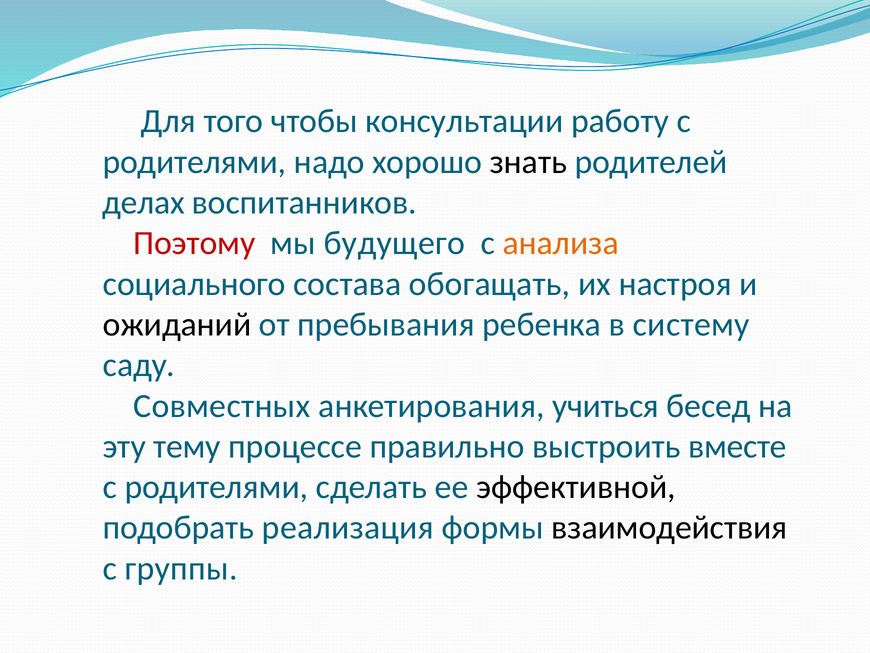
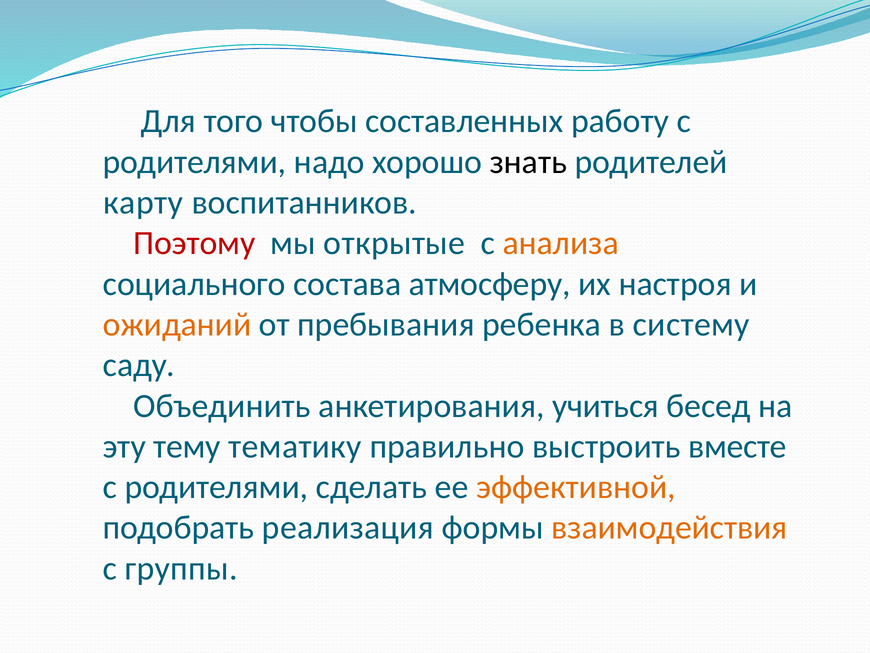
консультации: консультации -> составленных
делах: делах -> карту
будущего: будущего -> открытые
обогащать: обогащать -> атмосферу
ожиданий colour: black -> orange
Совместных: Совместных -> Объединить
процессе: процессе -> тематику
эффективной colour: black -> orange
взаимодействия colour: black -> orange
